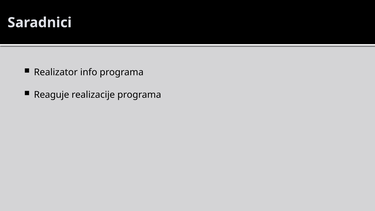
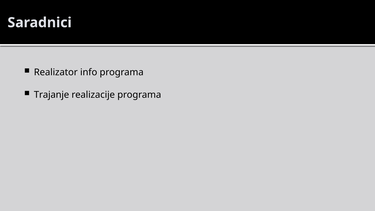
Reaguje: Reaguje -> Trajanje
